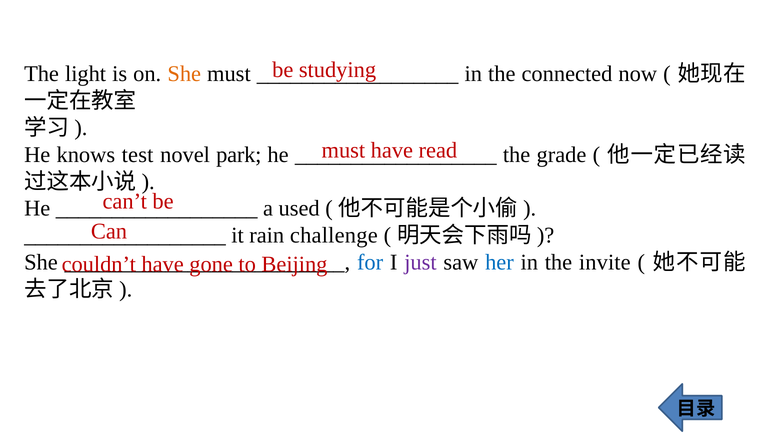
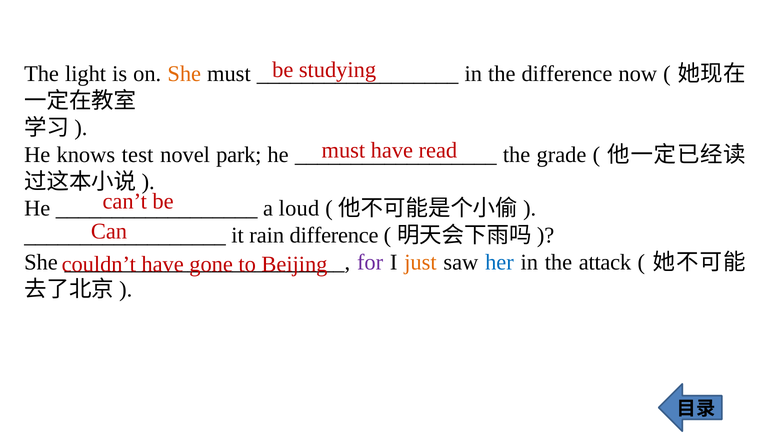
the connected: connected -> difference
used: used -> loud
rain challenge: challenge -> difference
for colour: blue -> purple
just colour: purple -> orange
invite: invite -> attack
